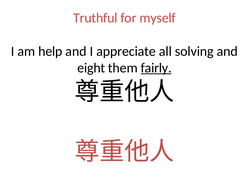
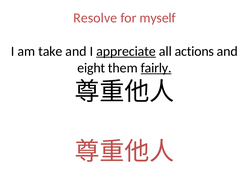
Truthful: Truthful -> Resolve
help: help -> take
appreciate underline: none -> present
solving: solving -> actions
